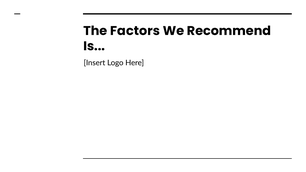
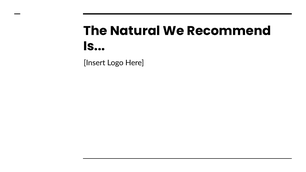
Factors: Factors -> Natural
